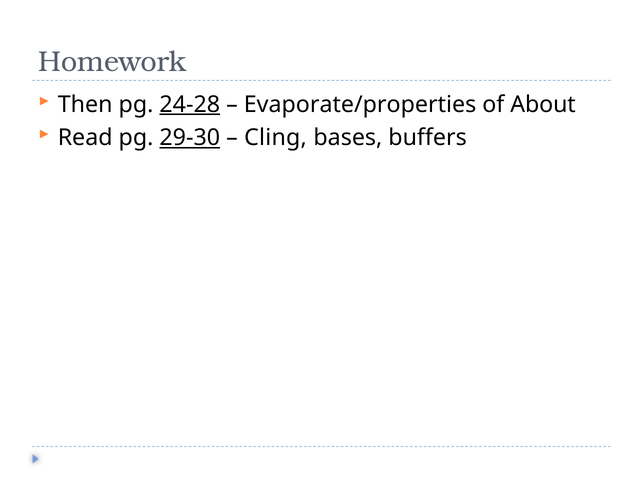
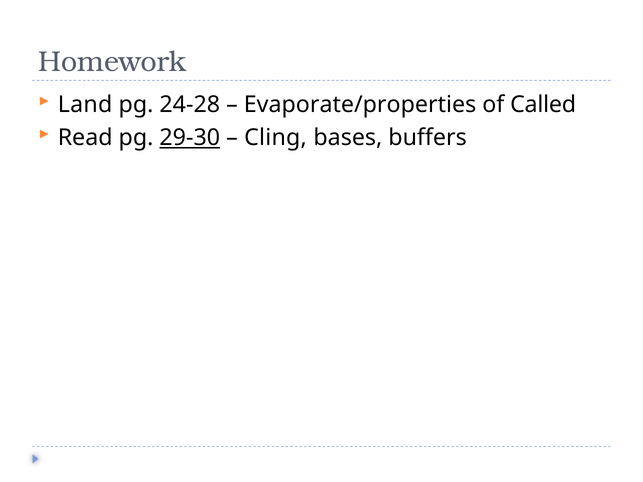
Then: Then -> Land
24-28 underline: present -> none
About: About -> Called
